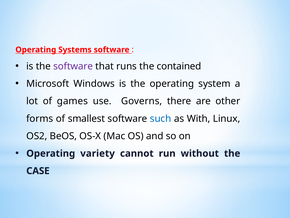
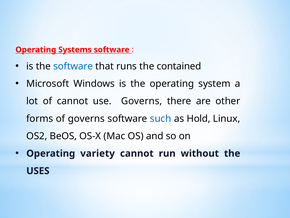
software at (73, 66) colour: purple -> blue
of games: games -> cannot
of smallest: smallest -> governs
With: With -> Hold
CASE: CASE -> USES
